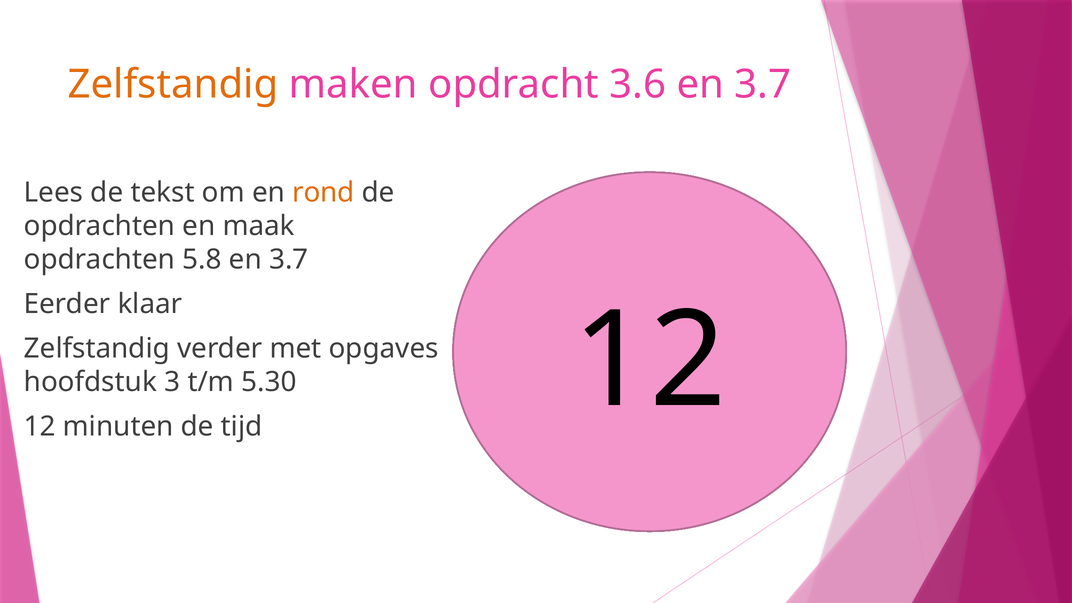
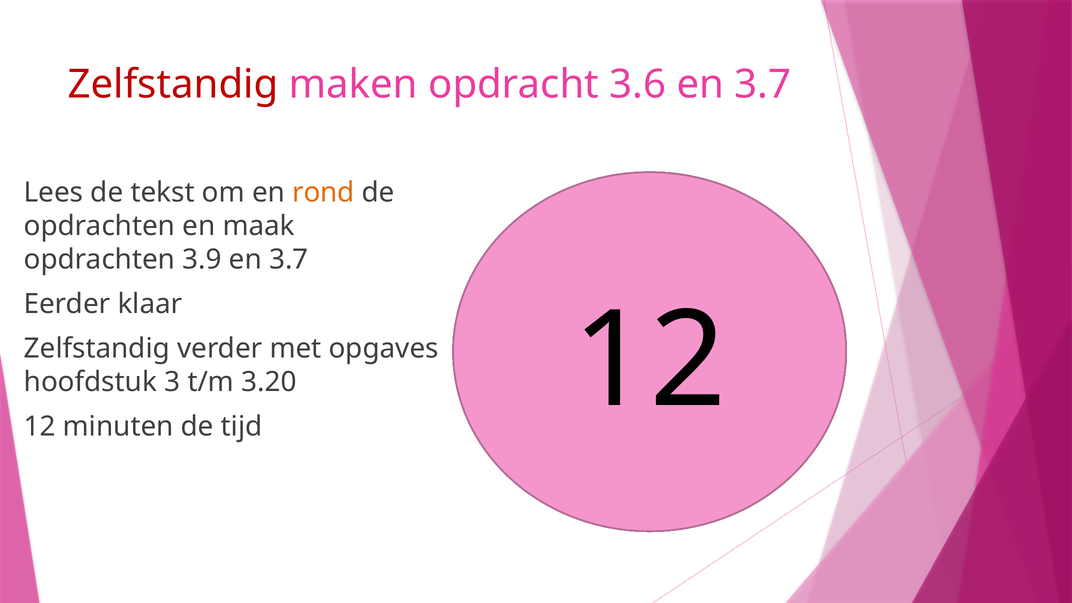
Zelfstandig at (173, 85) colour: orange -> red
5.8: 5.8 -> 3.9
5.30: 5.30 -> 3.20
